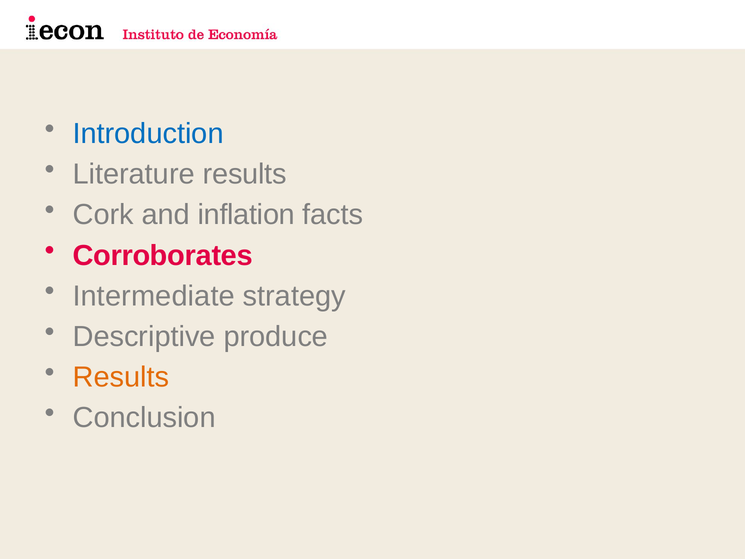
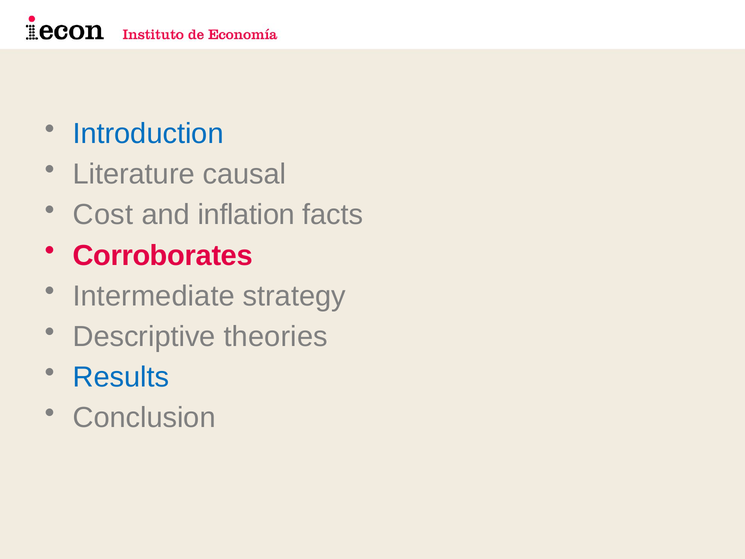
Literature results: results -> causal
Cork: Cork -> Cost
produce: produce -> theories
Results at (121, 377) colour: orange -> blue
